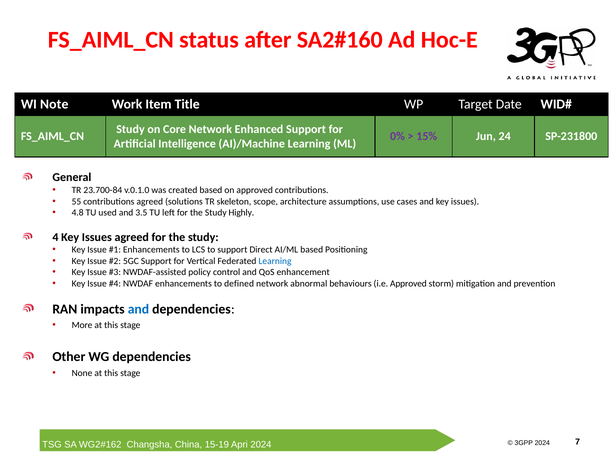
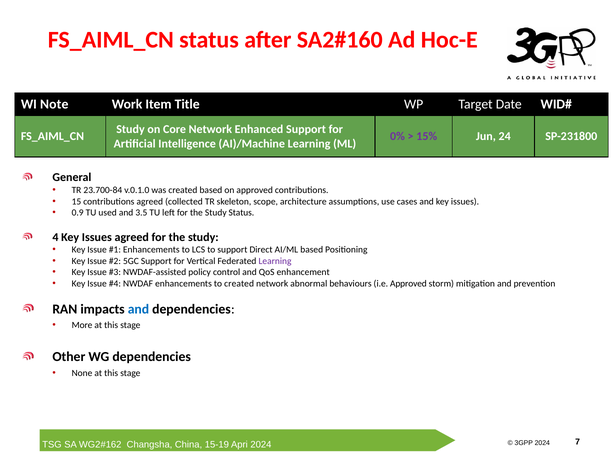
55: 55 -> 15
solutions: solutions -> collected
4.8: 4.8 -> 0.9
Study Highly: Highly -> Status
Learning at (275, 261) colour: blue -> purple
to defined: defined -> created
